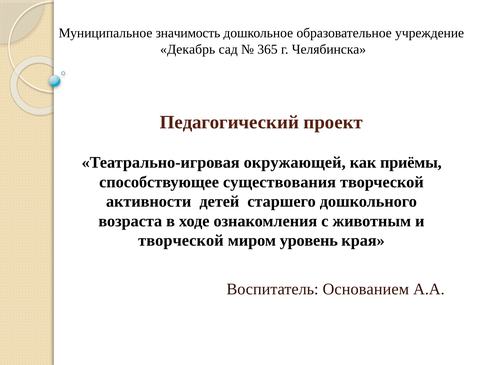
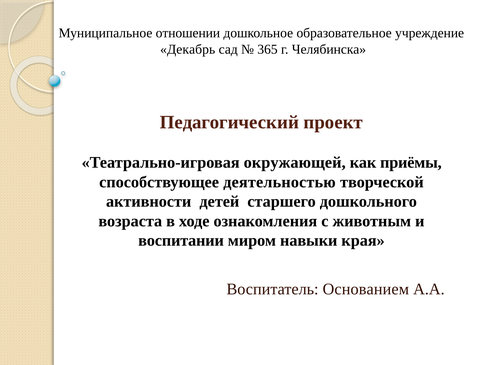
значимость: значимость -> отношении
существования: существования -> деятельностью
творческой at (181, 240): творческой -> воспитании
уровень: уровень -> навыки
